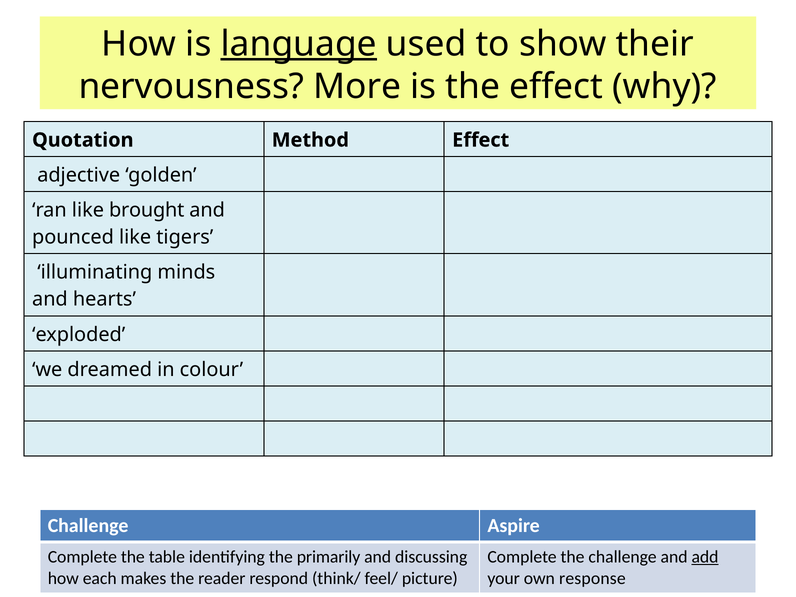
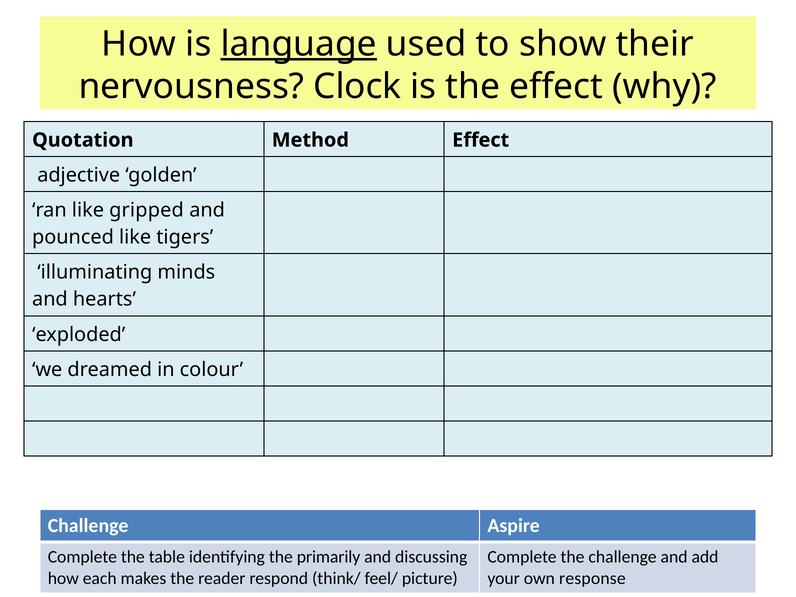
More: More -> Clock
brought: brought -> gripped
add underline: present -> none
